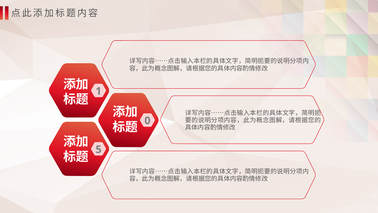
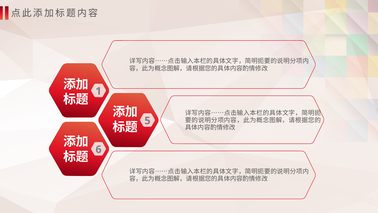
0: 0 -> 5
5: 5 -> 6
